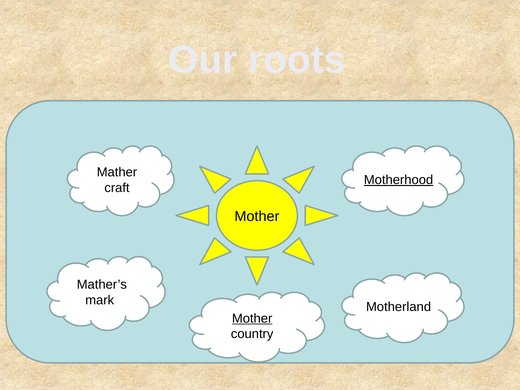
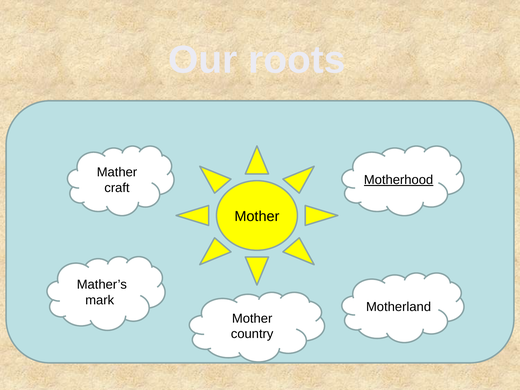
Mother at (252, 318) underline: present -> none
